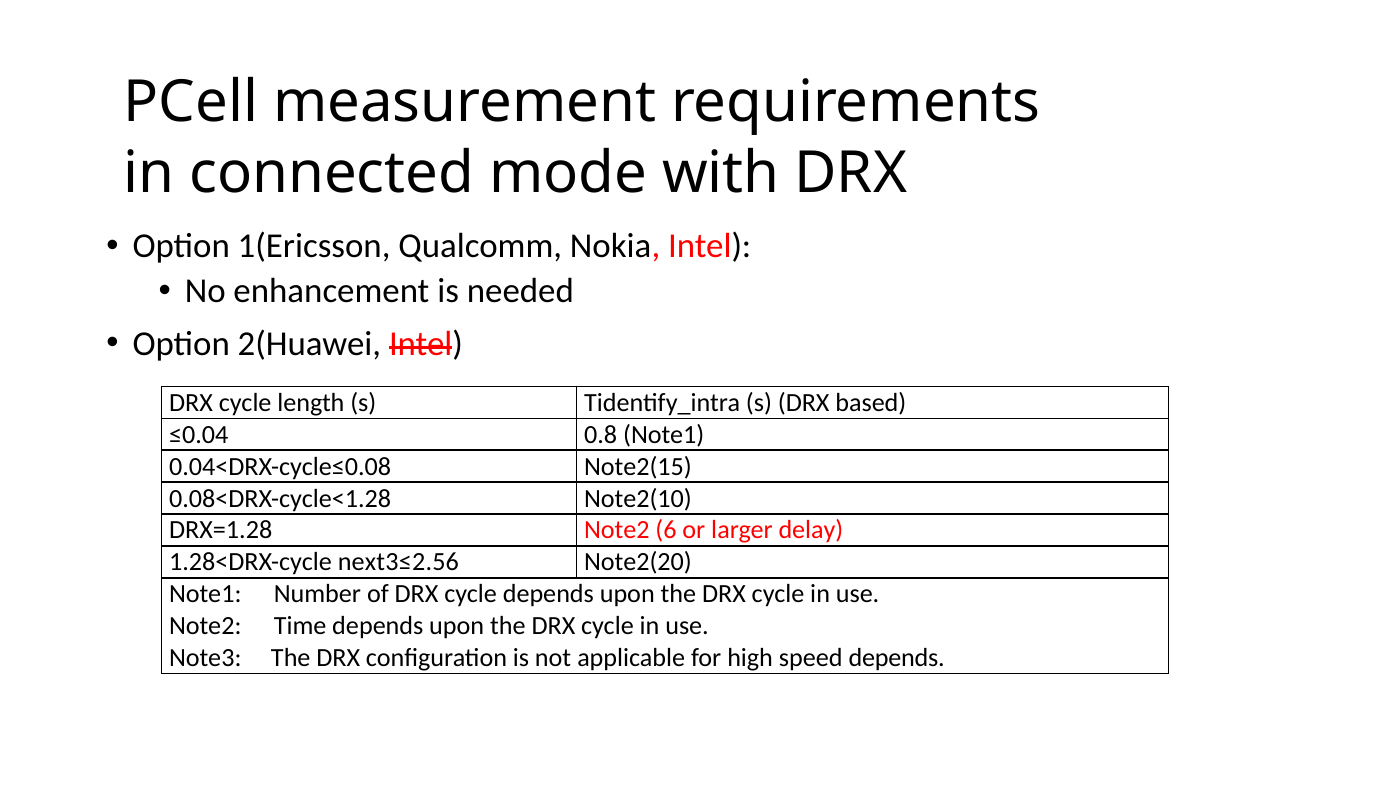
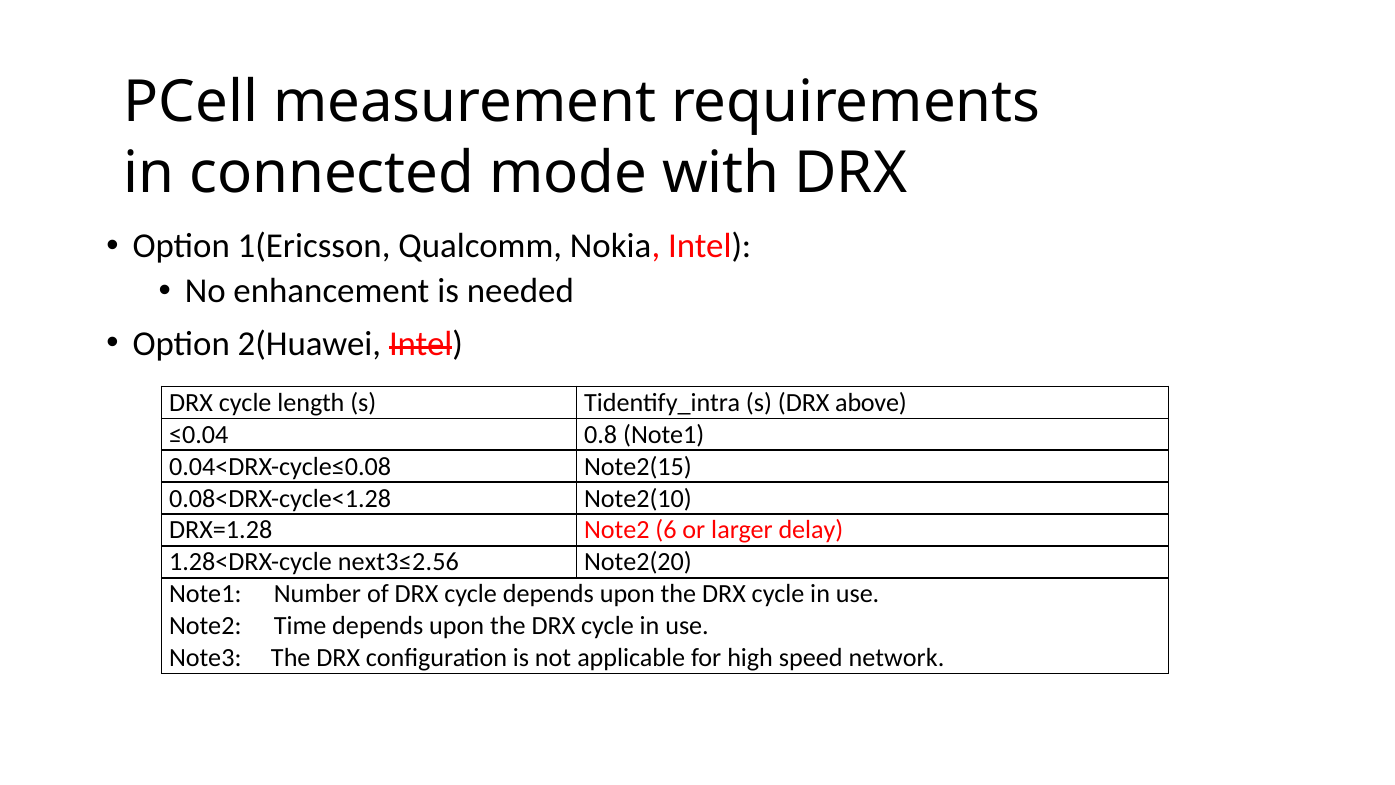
based: based -> above
speed depends: depends -> network
